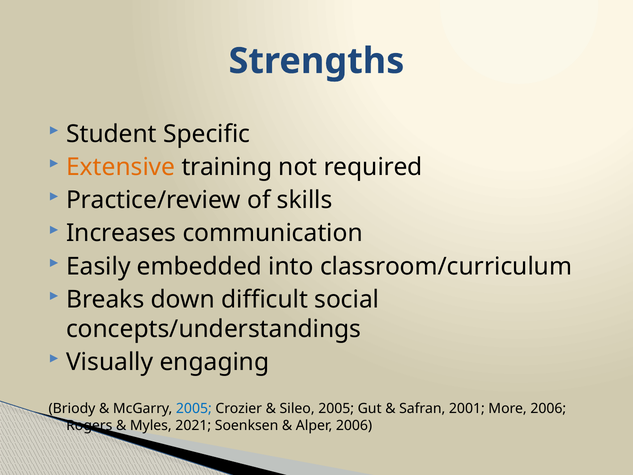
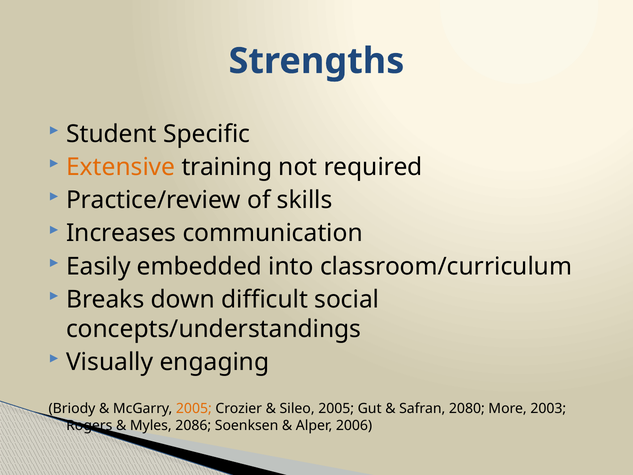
2005 at (194, 408) colour: blue -> orange
2001: 2001 -> 2080
More 2006: 2006 -> 2003
2021: 2021 -> 2086
